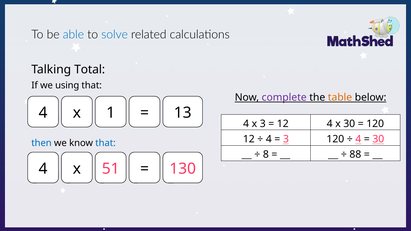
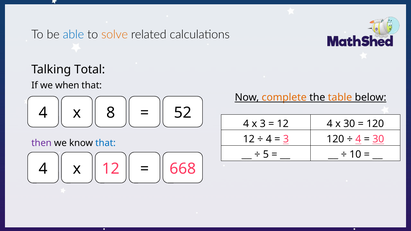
solve colour: blue -> orange
using: using -> when
complete colour: purple -> orange
1: 1 -> 8
13: 13 -> 52
then colour: blue -> purple
8: 8 -> 5
88: 88 -> 10
x 51: 51 -> 12
130: 130 -> 668
